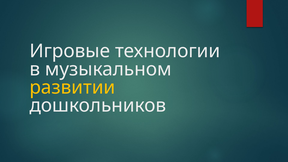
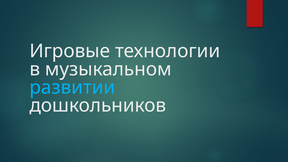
развитии colour: yellow -> light blue
